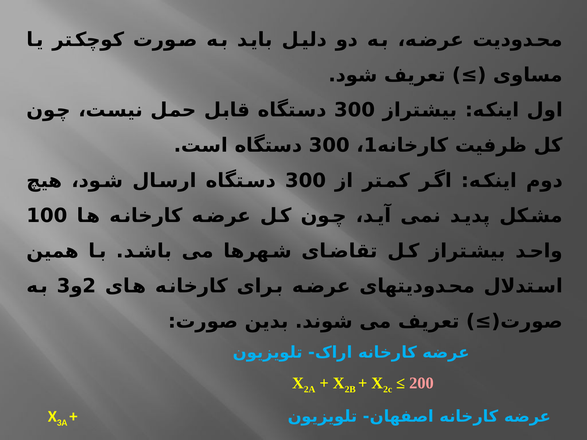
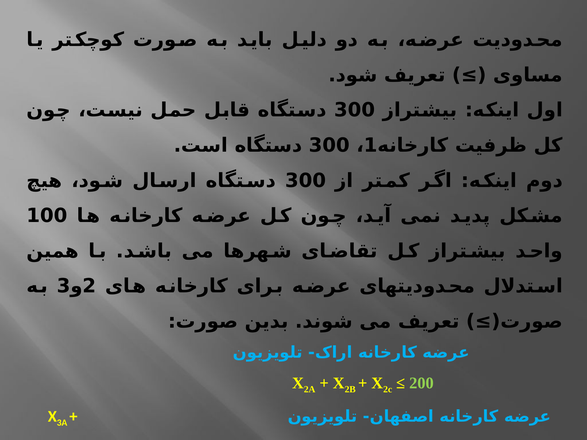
200 at (421, 383) colour: pink -> light green
